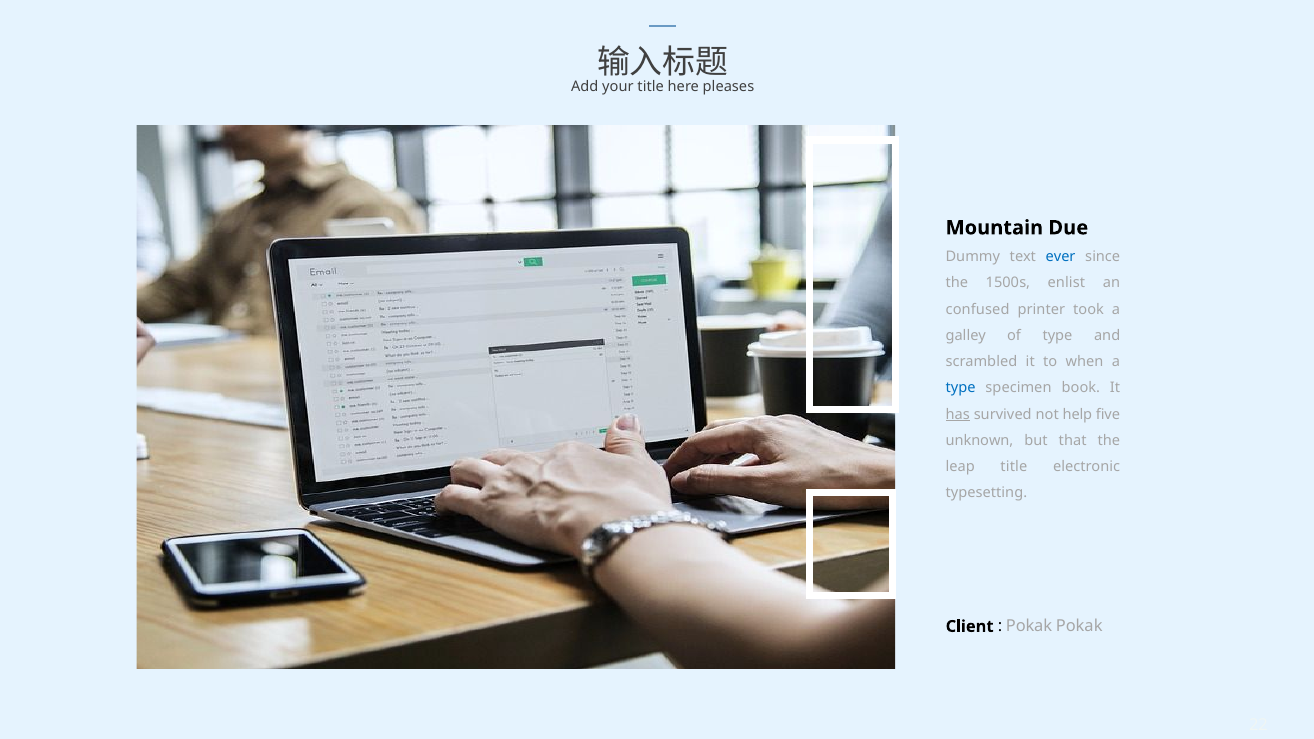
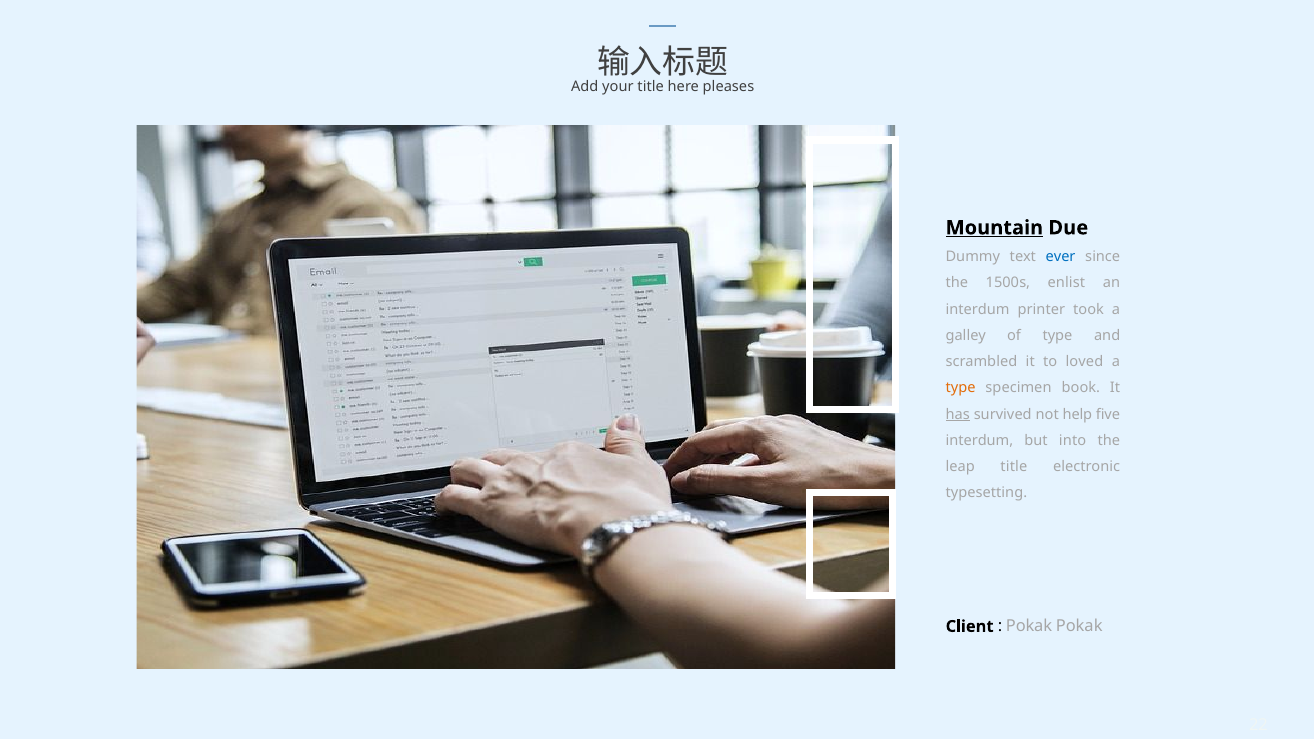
Mountain underline: none -> present
confused at (978, 309): confused -> interdum
when: when -> loved
type at (961, 388) colour: blue -> orange
unknown at (979, 441): unknown -> interdum
that: that -> into
